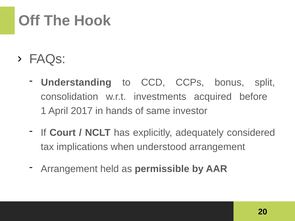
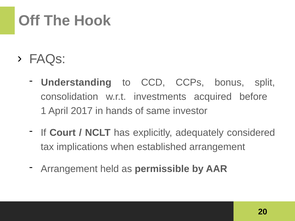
understood: understood -> established
